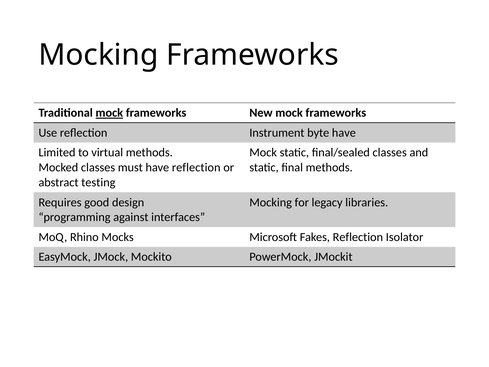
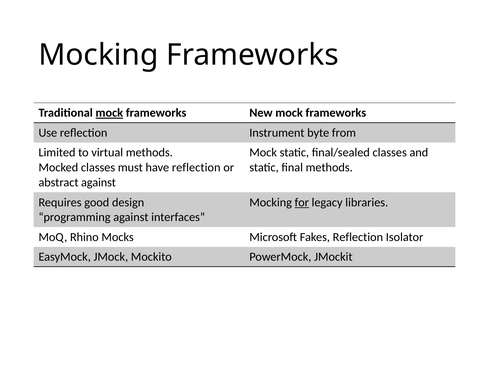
byte have: have -> from
abstract testing: testing -> against
for underline: none -> present
